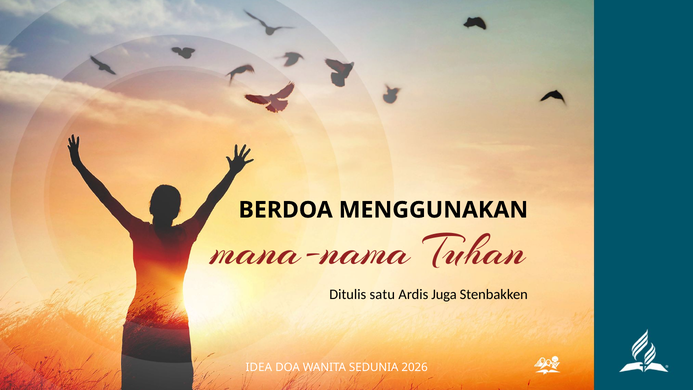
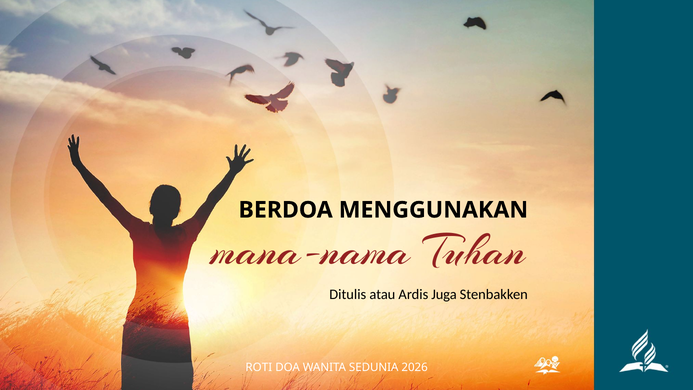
satu: satu -> atau
IDEA: IDEA -> ROTI
